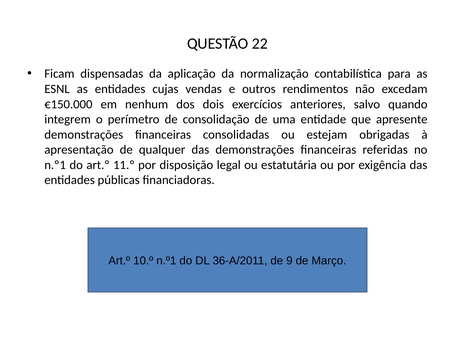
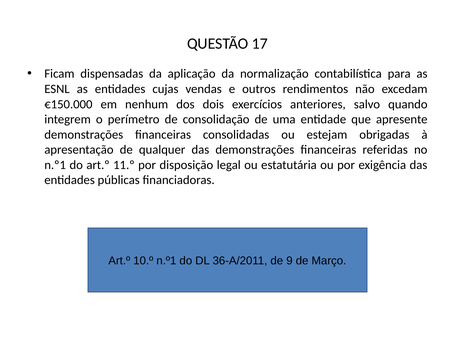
22: 22 -> 17
